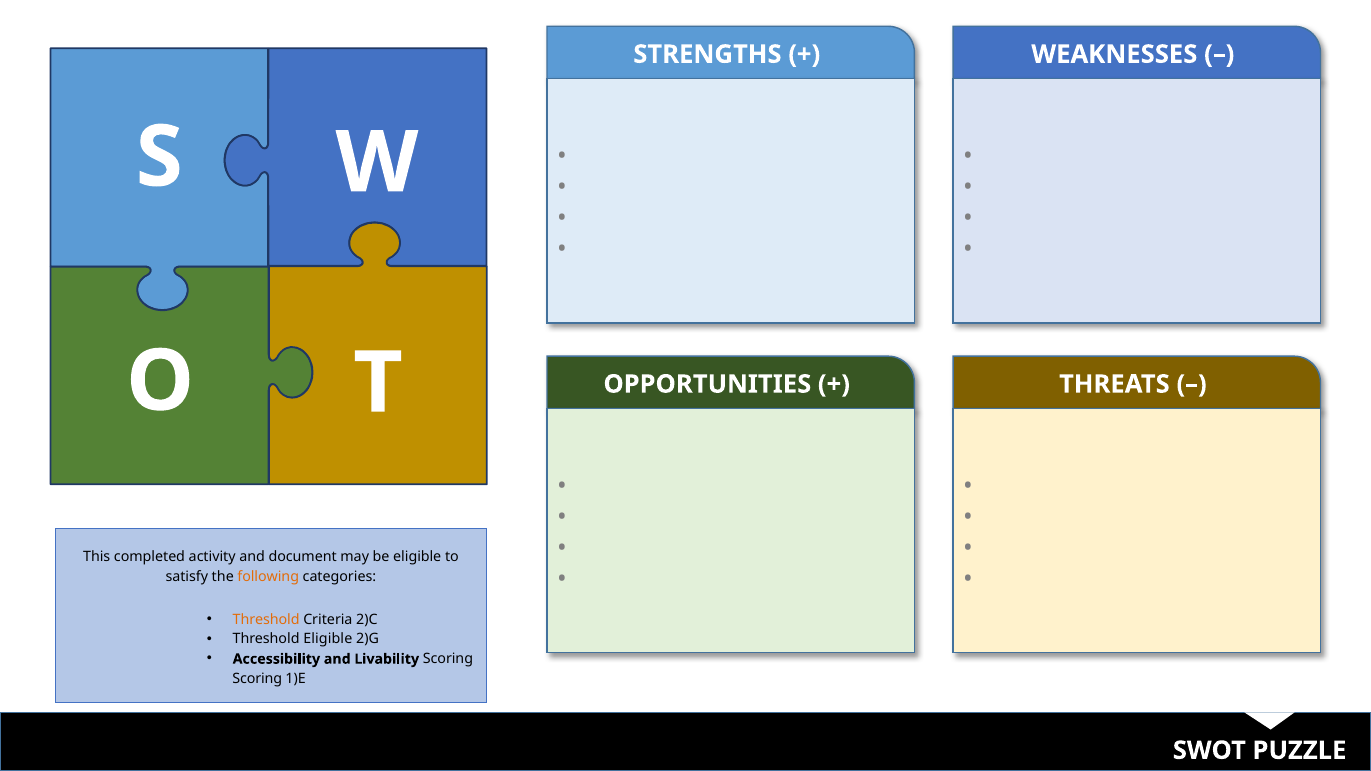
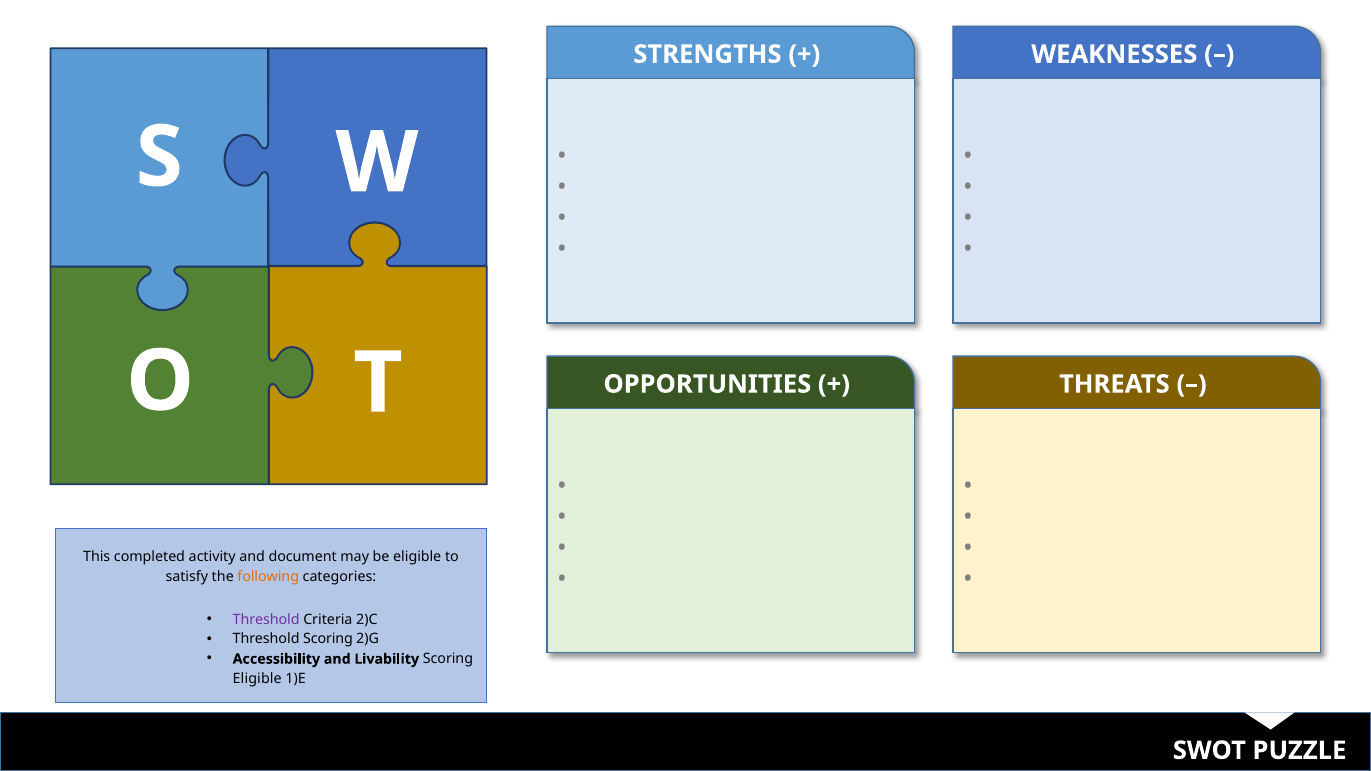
Threshold at (266, 620) colour: orange -> purple
Threshold Eligible: Eligible -> Scoring
Scoring at (257, 679): Scoring -> Eligible
